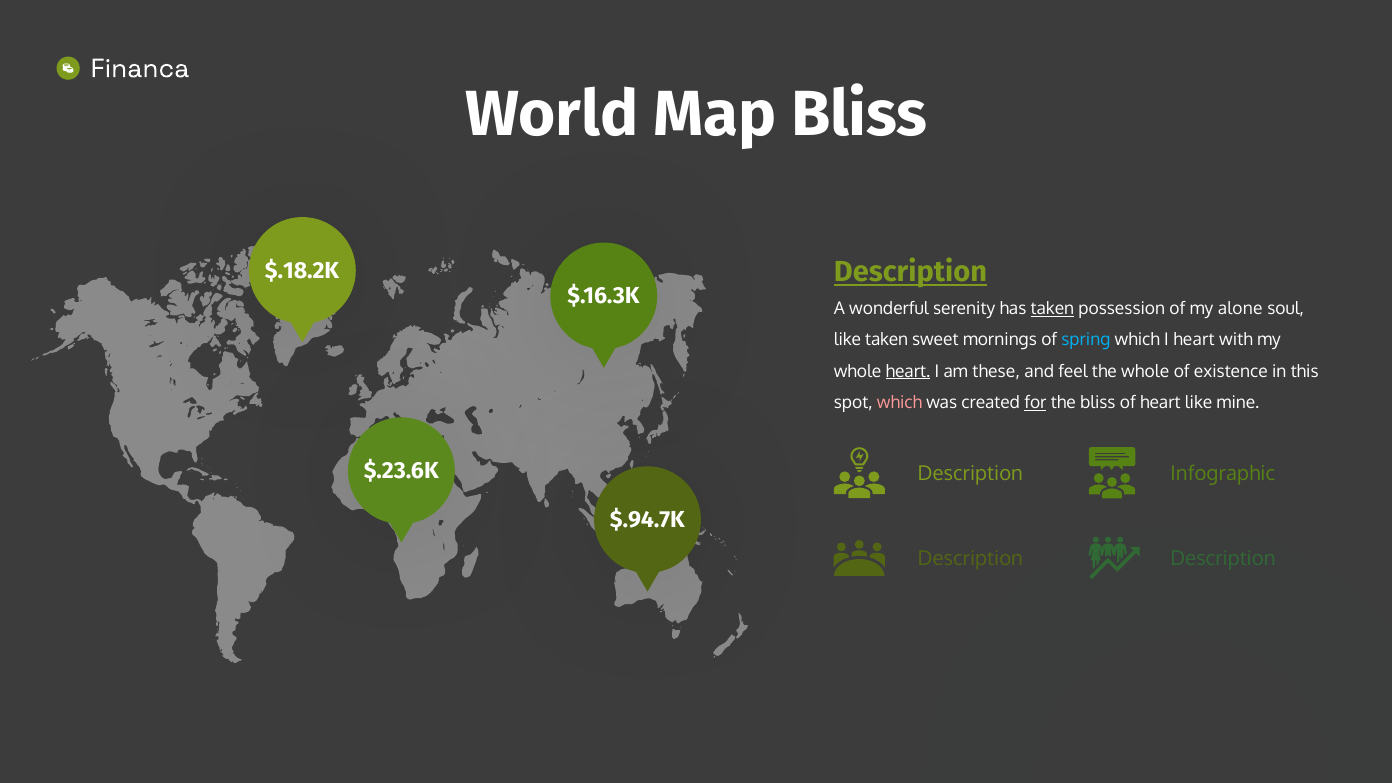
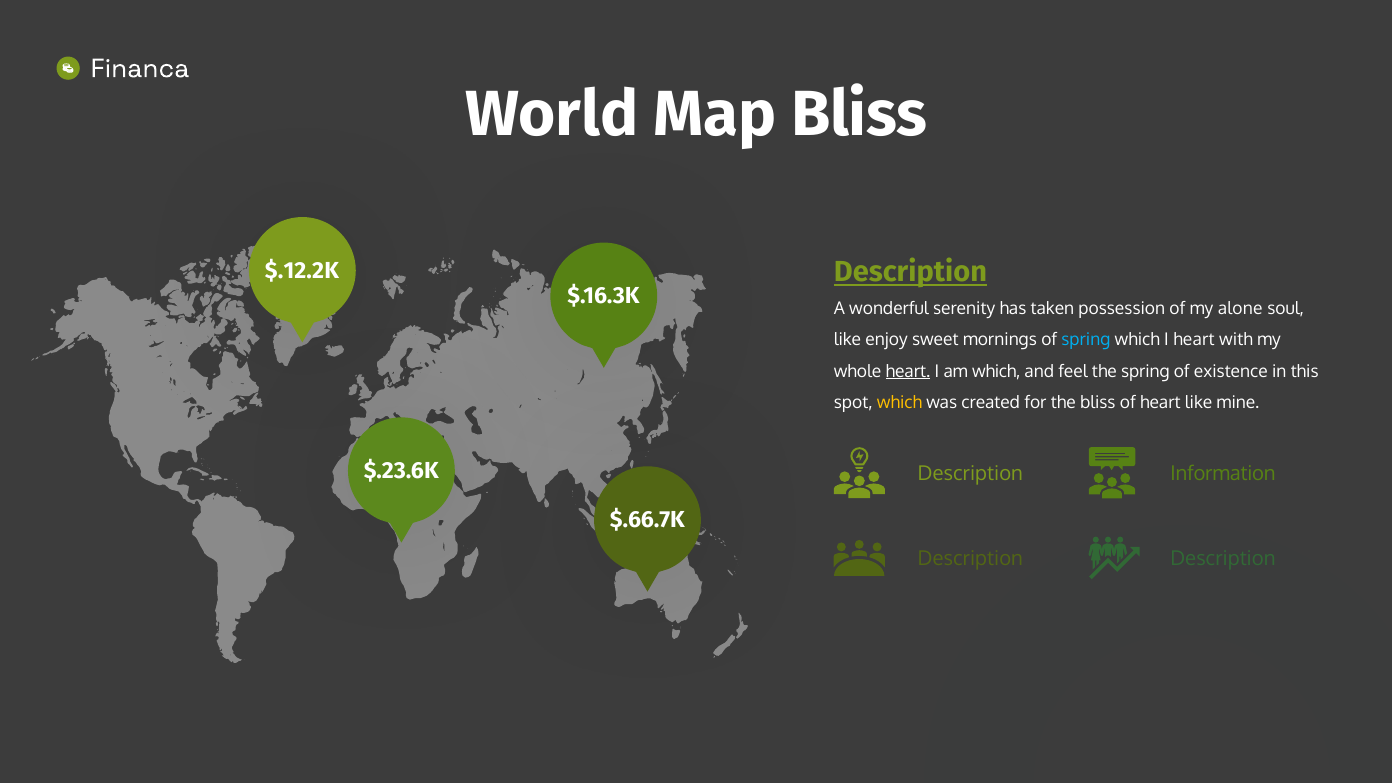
$.18.2K: $.18.2K -> $.12.2K
taken at (1052, 309) underline: present -> none
like taken: taken -> enjoy
am these: these -> which
the whole: whole -> spring
which at (900, 403) colour: pink -> yellow
for underline: present -> none
Infographic: Infographic -> Information
$.94.7K: $.94.7K -> $.66.7K
